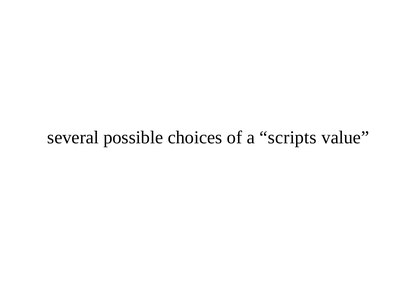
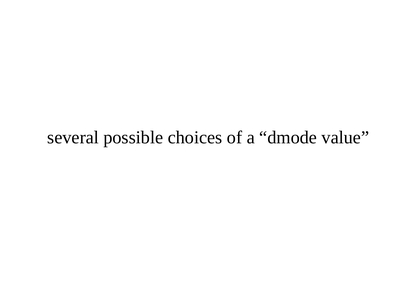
scripts: scripts -> dmode
